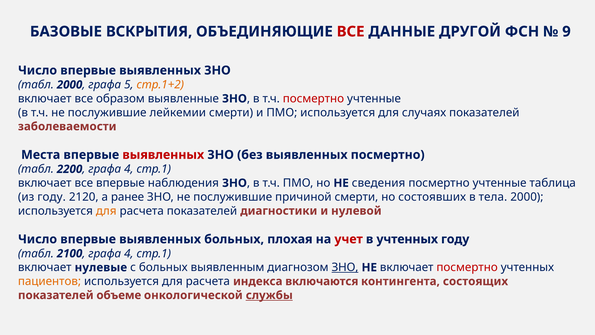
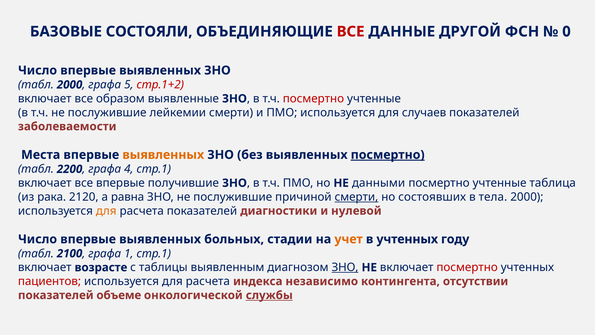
ВСКРЫТИЯ: ВСКРЫТИЯ -> СОСТОЯЛИ
9: 9 -> 0
стр.1+2 colour: orange -> red
случаях: случаях -> случаев
выявленных at (163, 155) colour: red -> orange
посмертно at (388, 155) underline: none -> present
наблюдения: наблюдения -> получившие
сведения: сведения -> данными
из году: году -> рака
ранее: ранее -> равна
смерти at (356, 197) underline: none -> present
плохая: плохая -> стадии
учет colour: red -> orange
2100 графа 4: 4 -> 1
нулевые: нулевые -> возрасте
с больных: больных -> таблицы
пациентов colour: orange -> red
включаются: включаются -> независимо
состоящих: состоящих -> отсутствии
